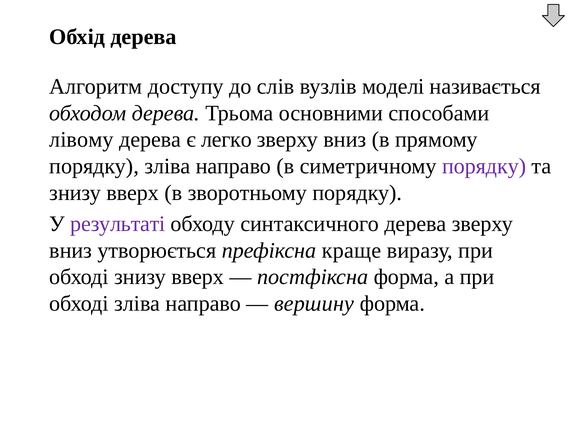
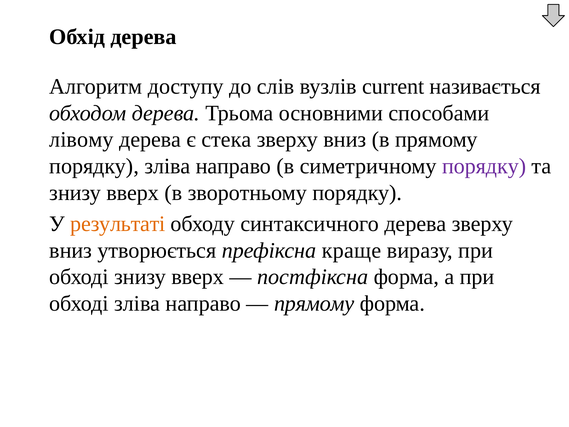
моделі: моделі -> current
легко: легко -> стека
результаті colour: purple -> orange
вершину at (314, 303): вершину -> прямому
